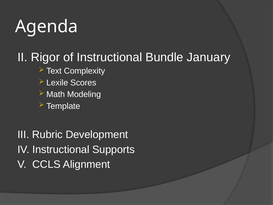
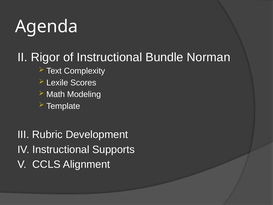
January: January -> Norman
